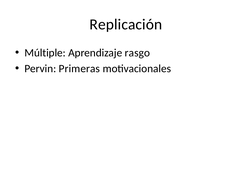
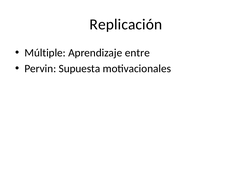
rasgo: rasgo -> entre
Primeras: Primeras -> Supuesta
